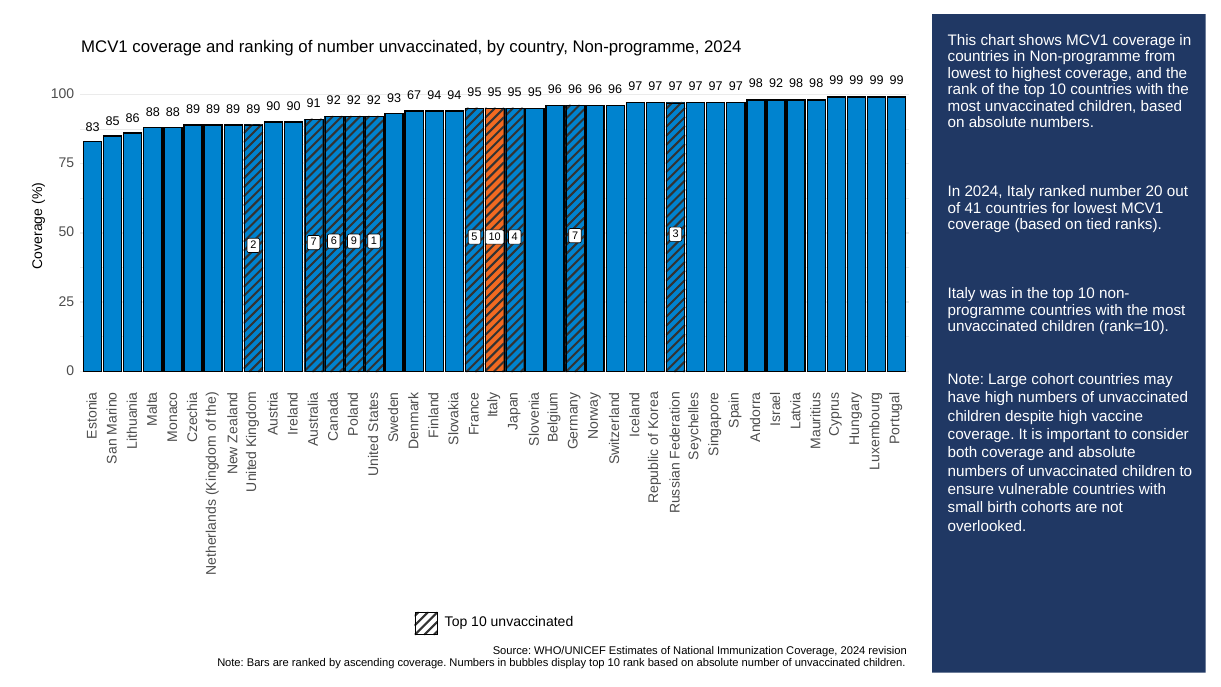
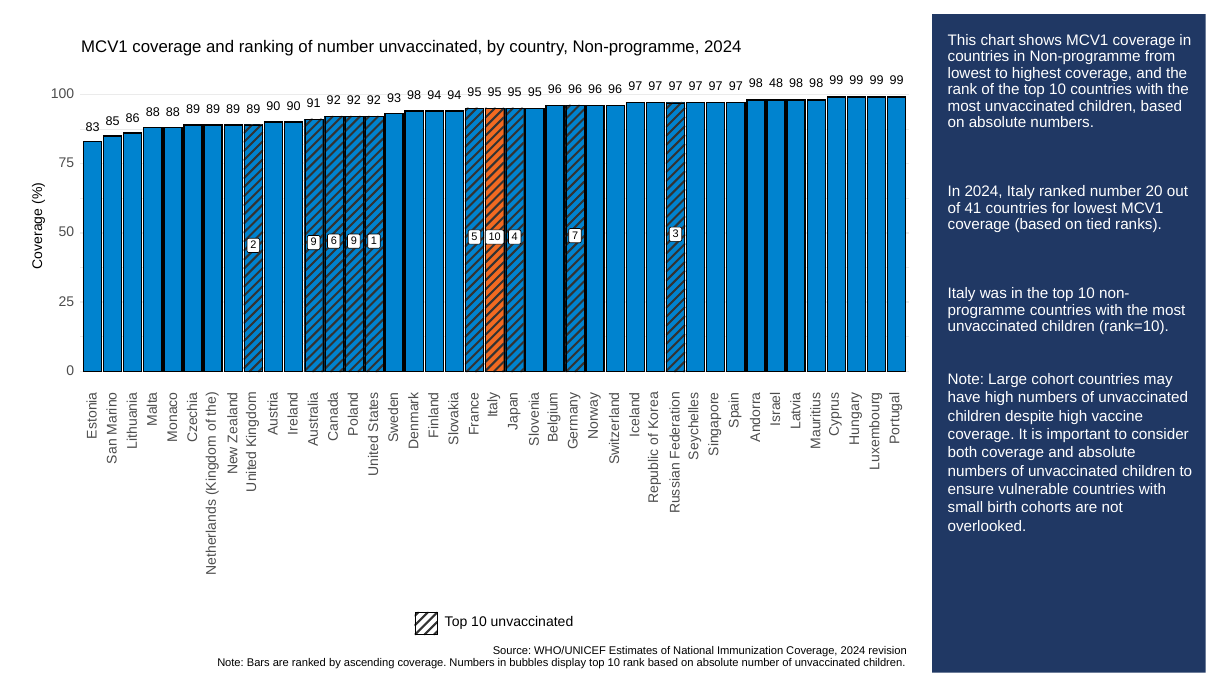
97 92: 92 -> 48
93 67: 67 -> 98
2 7: 7 -> 9
